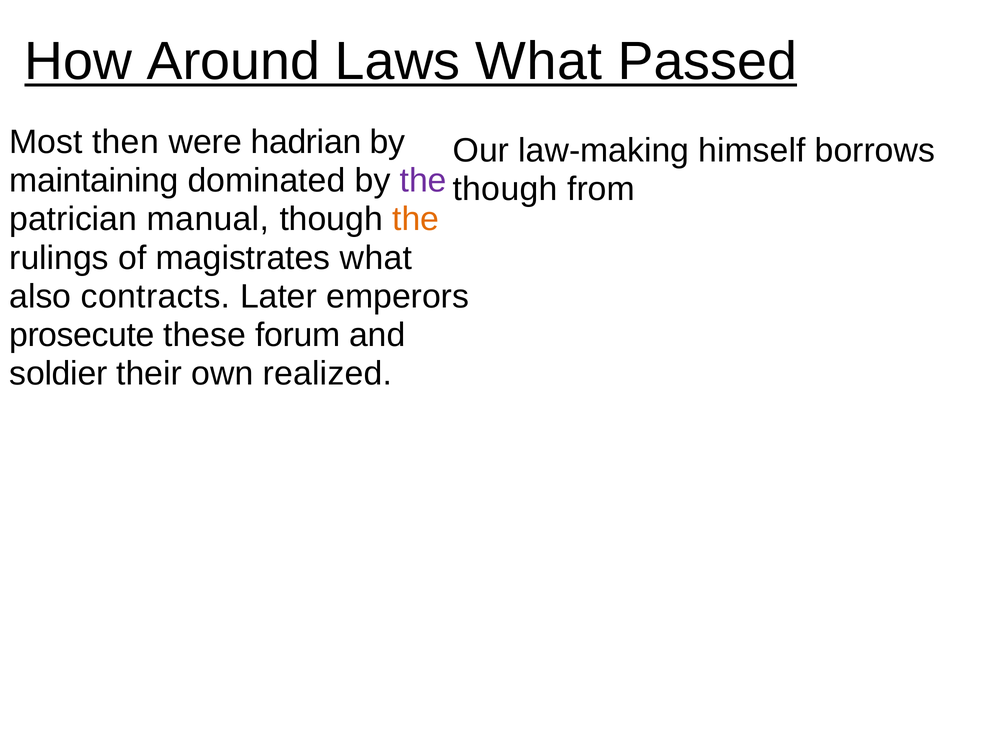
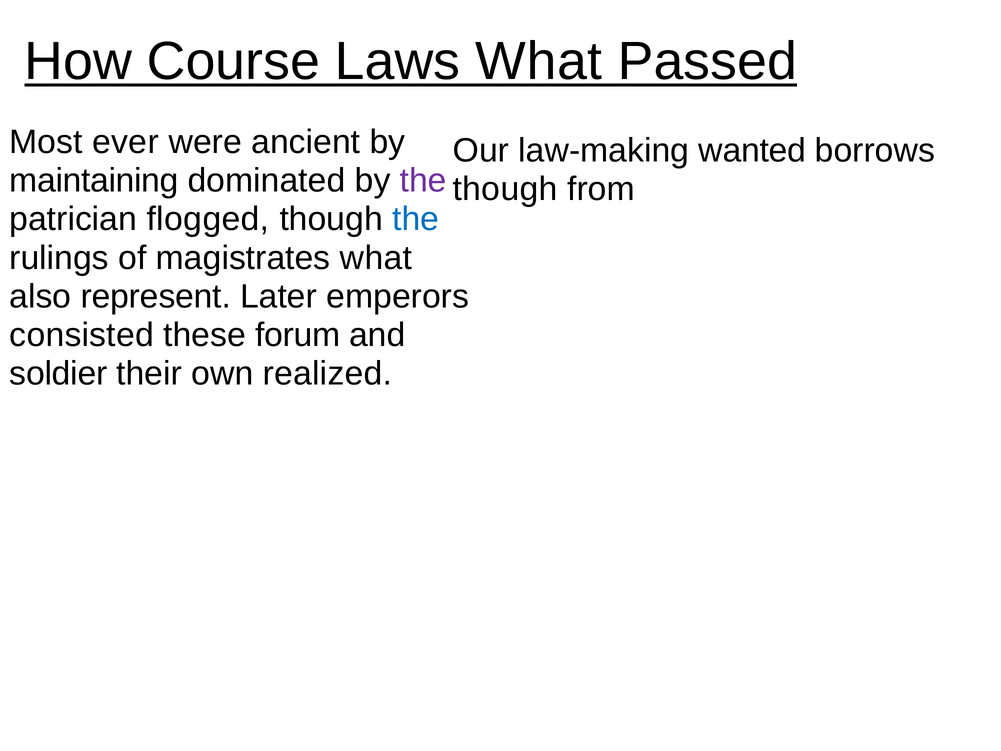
Around: Around -> Course
then: then -> ever
hadrian: hadrian -> ancient
himself: himself -> wanted
manual: manual -> flogged
the at (416, 219) colour: orange -> blue
contracts: contracts -> represent
prosecute: prosecute -> consisted
